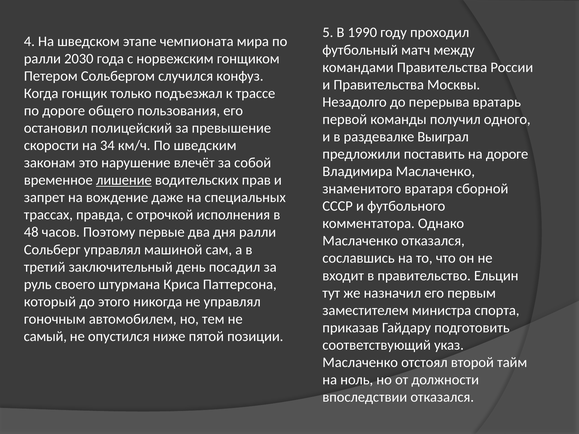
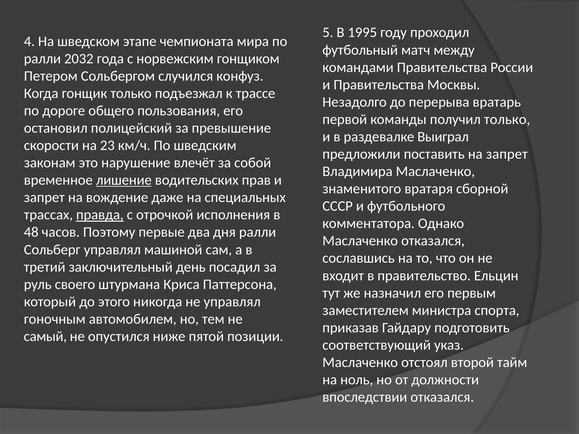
1990: 1990 -> 1995
2030: 2030 -> 2032
получил одного: одного -> только
34: 34 -> 23
на дороге: дороге -> запрет
правда underline: none -> present
